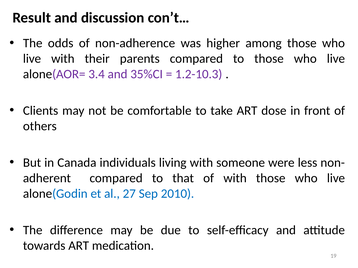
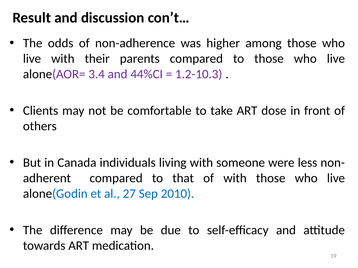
35%CI: 35%CI -> 44%CI
